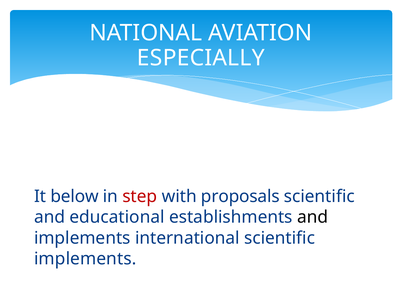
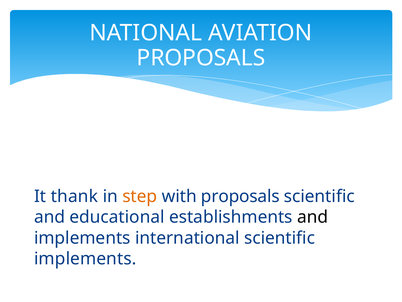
ESPECIALLY at (201, 58): ESPECIALLY -> PROPOSALS
below: below -> thank
step colour: red -> orange
